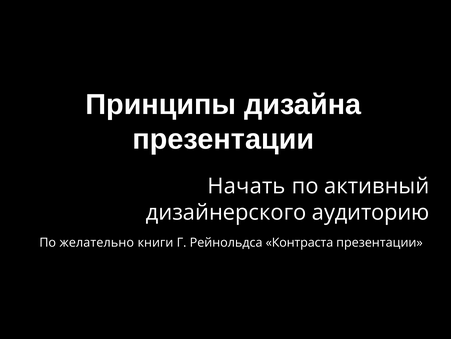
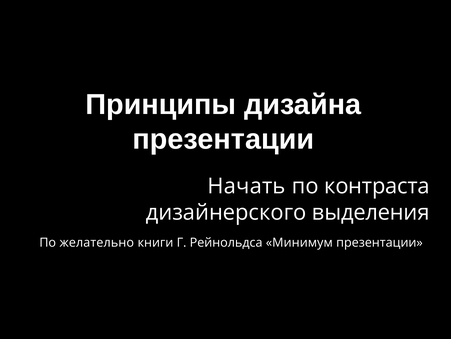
активный: активный -> контраста
аудиторию: аудиторию -> выделения
Контраста: Контраста -> Минимум
